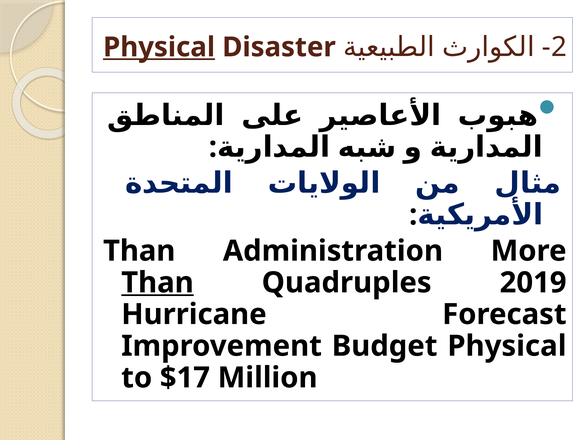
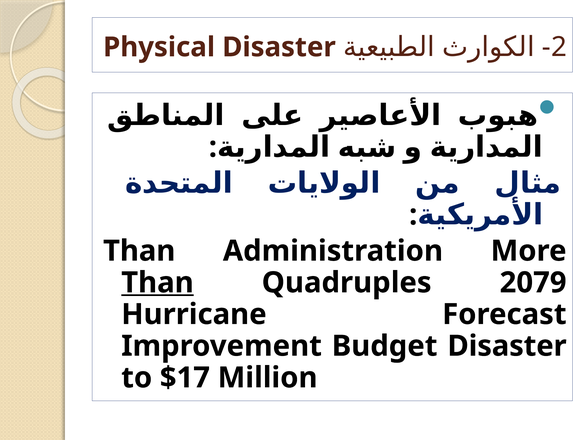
Physical at (159, 47) underline: present -> none
2019: 2019 -> 2079
Budget Physical: Physical -> Disaster
